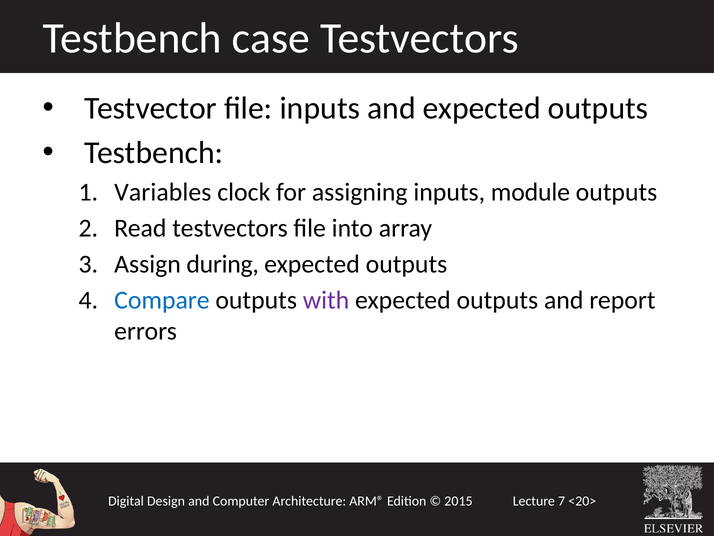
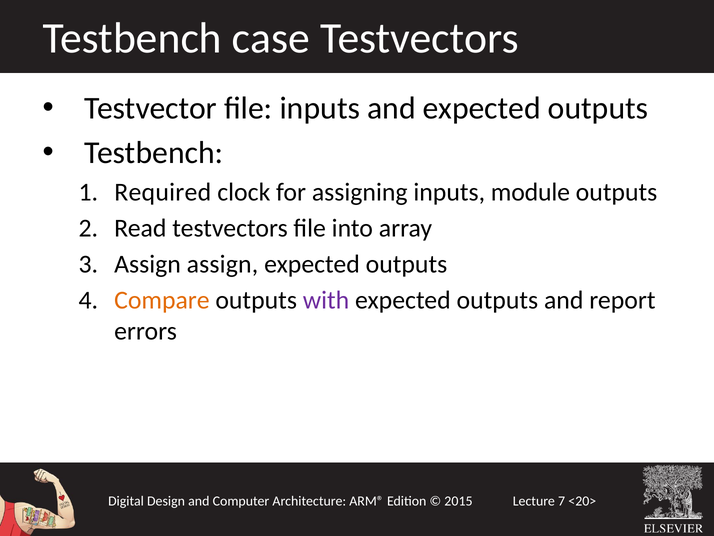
Variables: Variables -> Required
Assign during: during -> assign
Compare colour: blue -> orange
